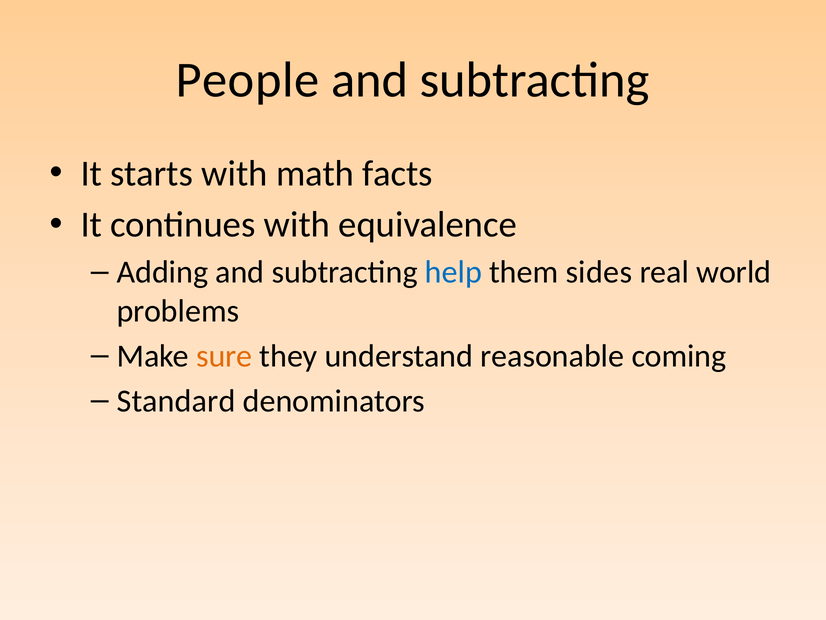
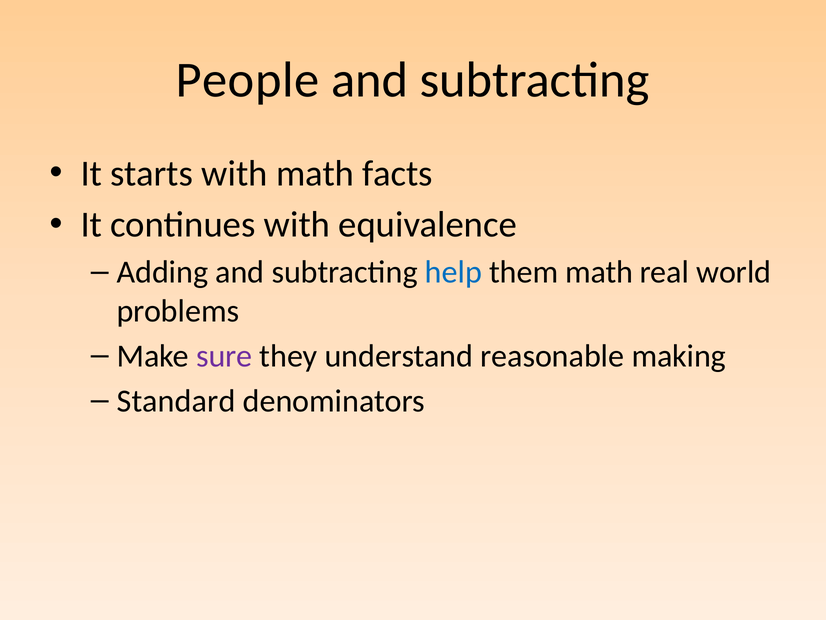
them sides: sides -> math
sure colour: orange -> purple
coming: coming -> making
